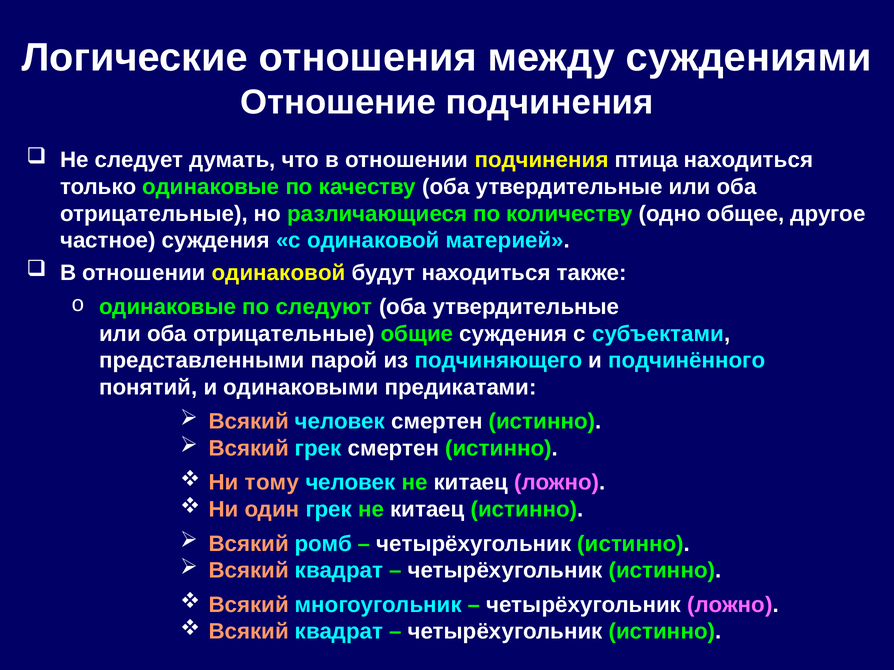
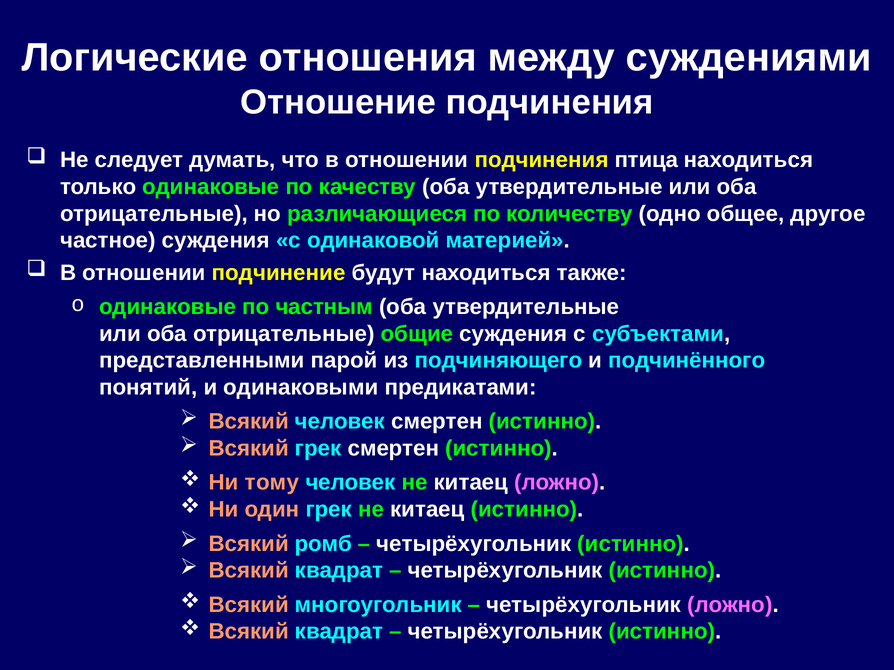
отношении одинаковой: одинаковой -> подчинение
следуют: следуют -> частным
